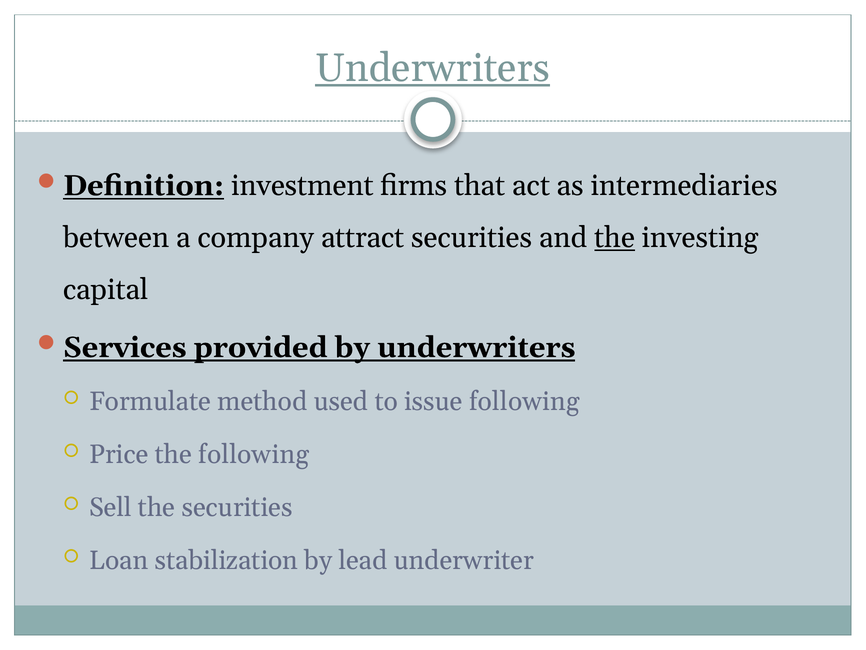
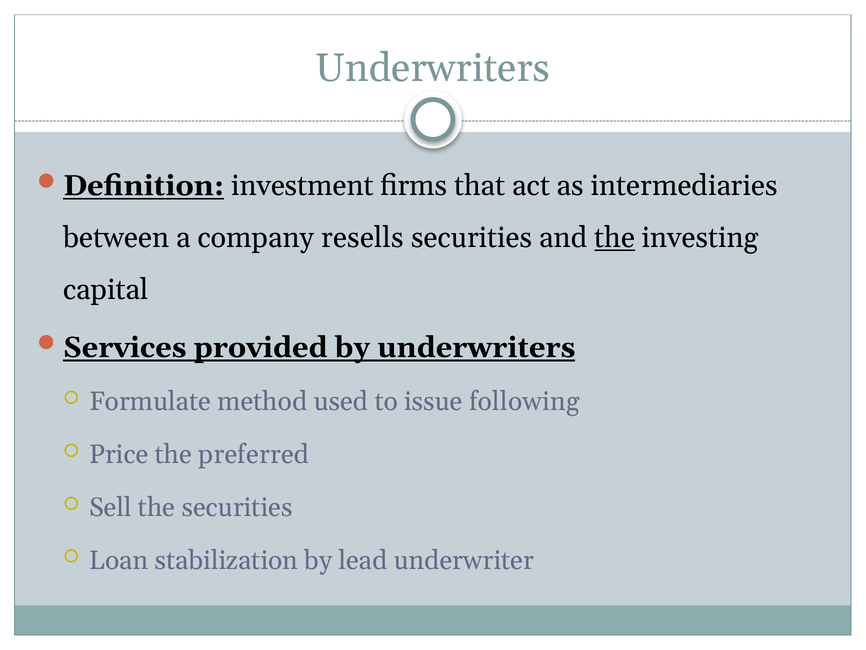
Underwriters at (433, 68) underline: present -> none
attract: attract -> resells
the following: following -> preferred
